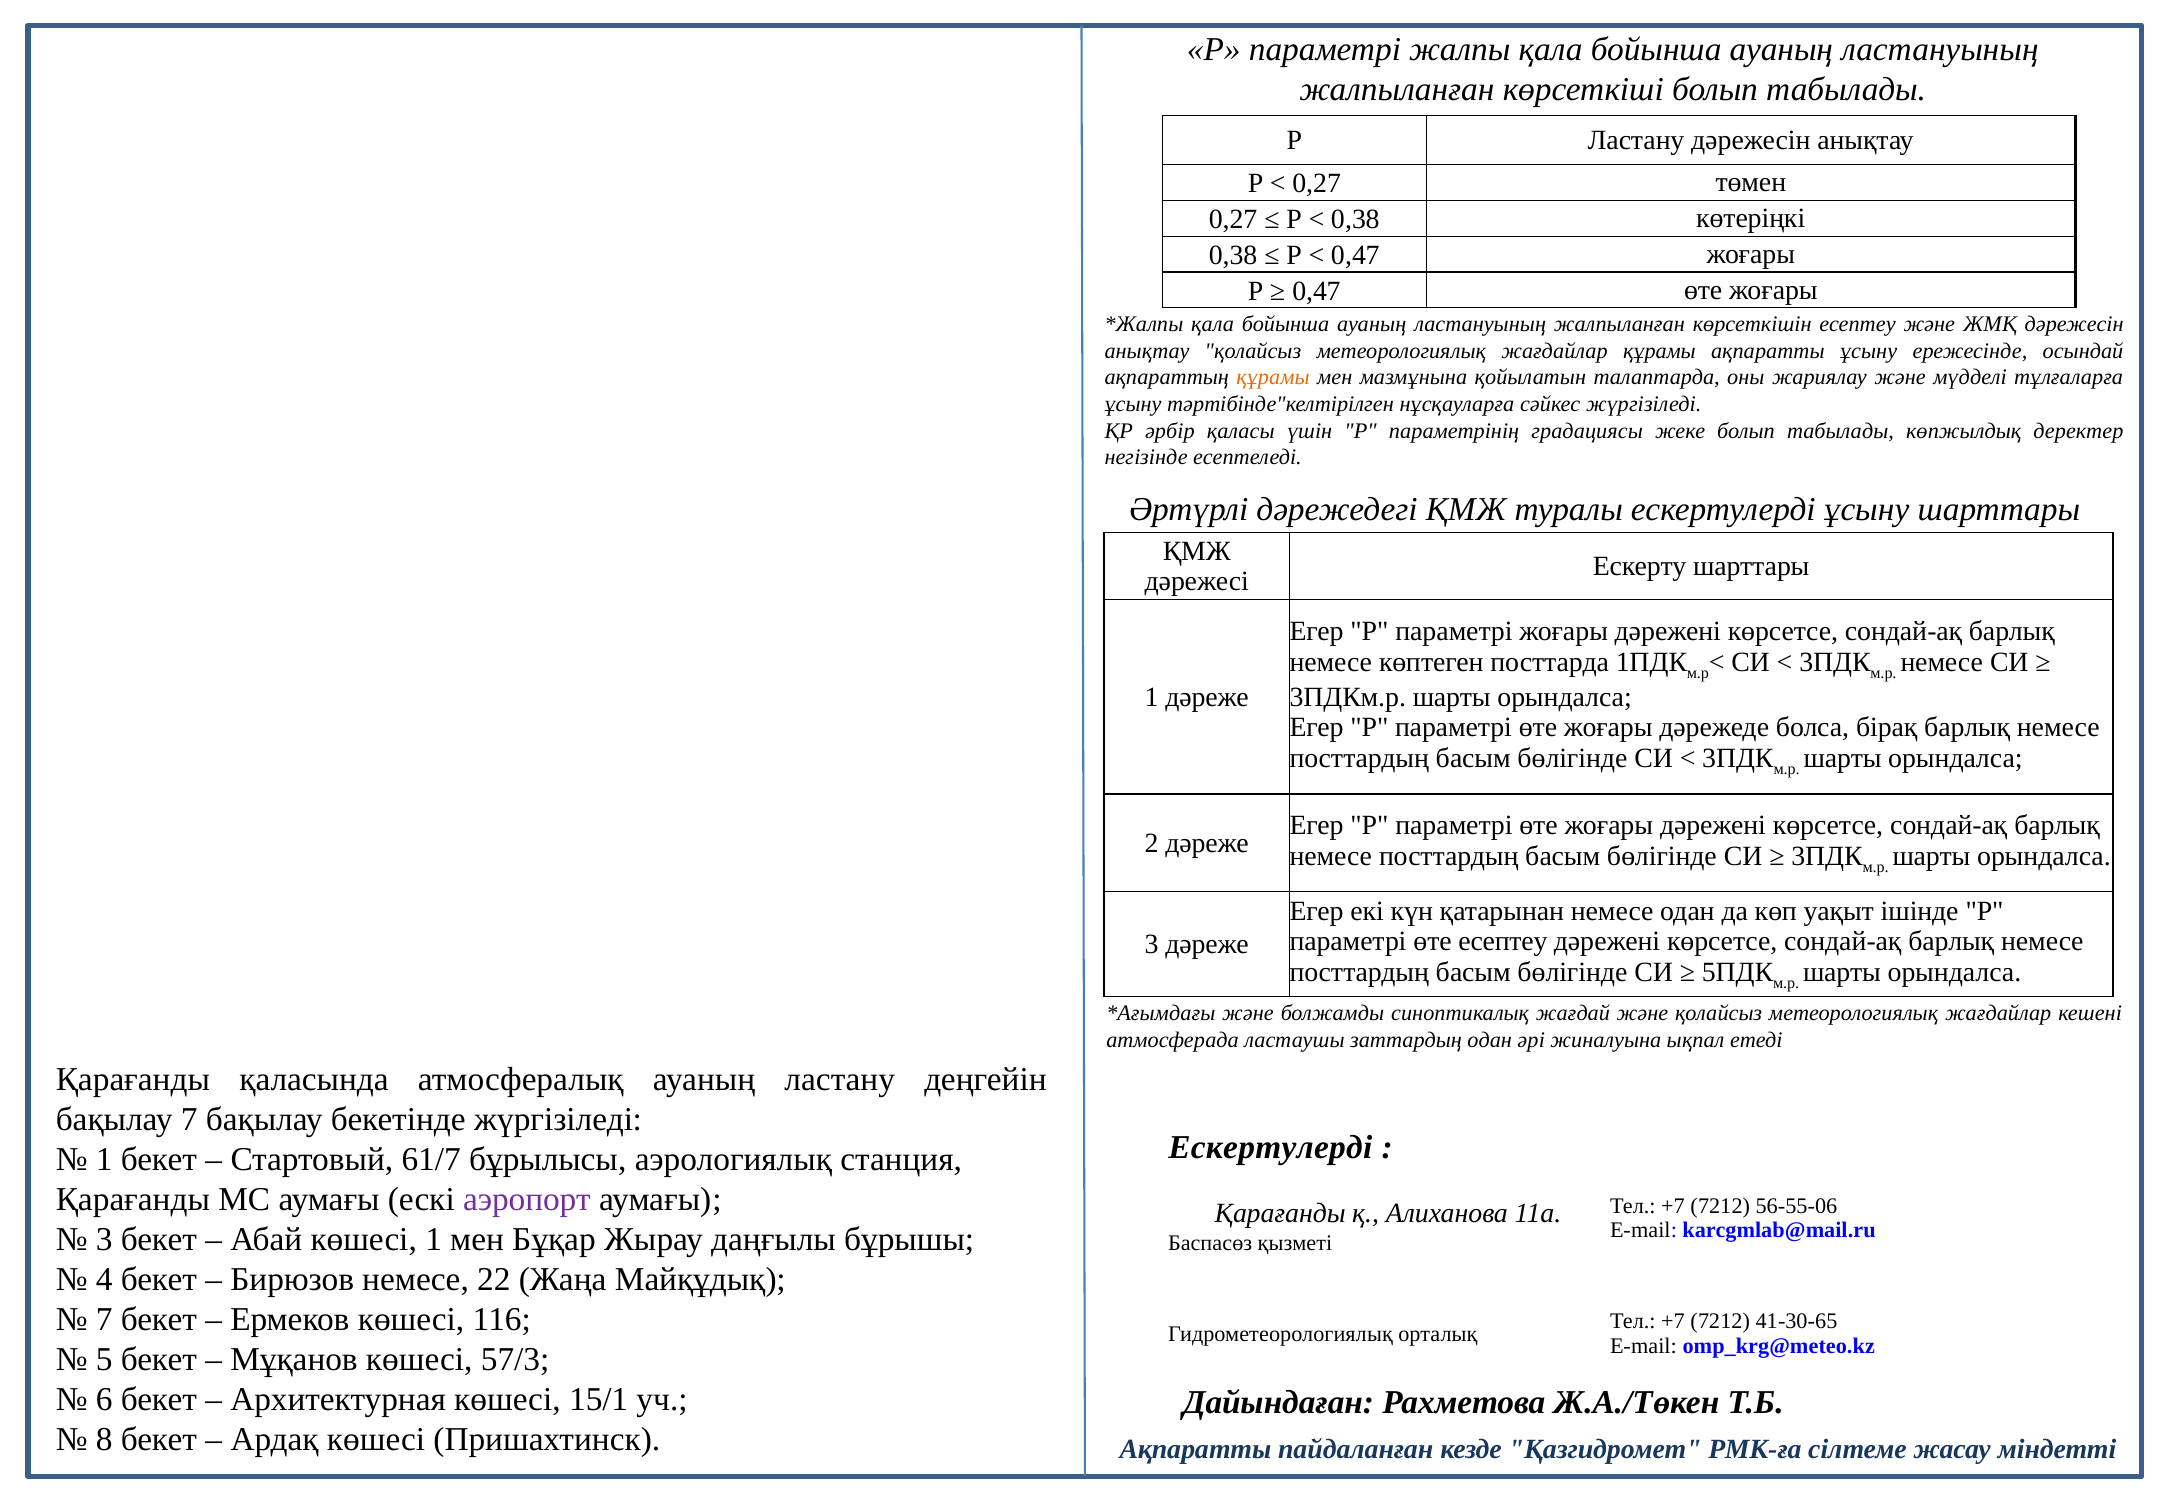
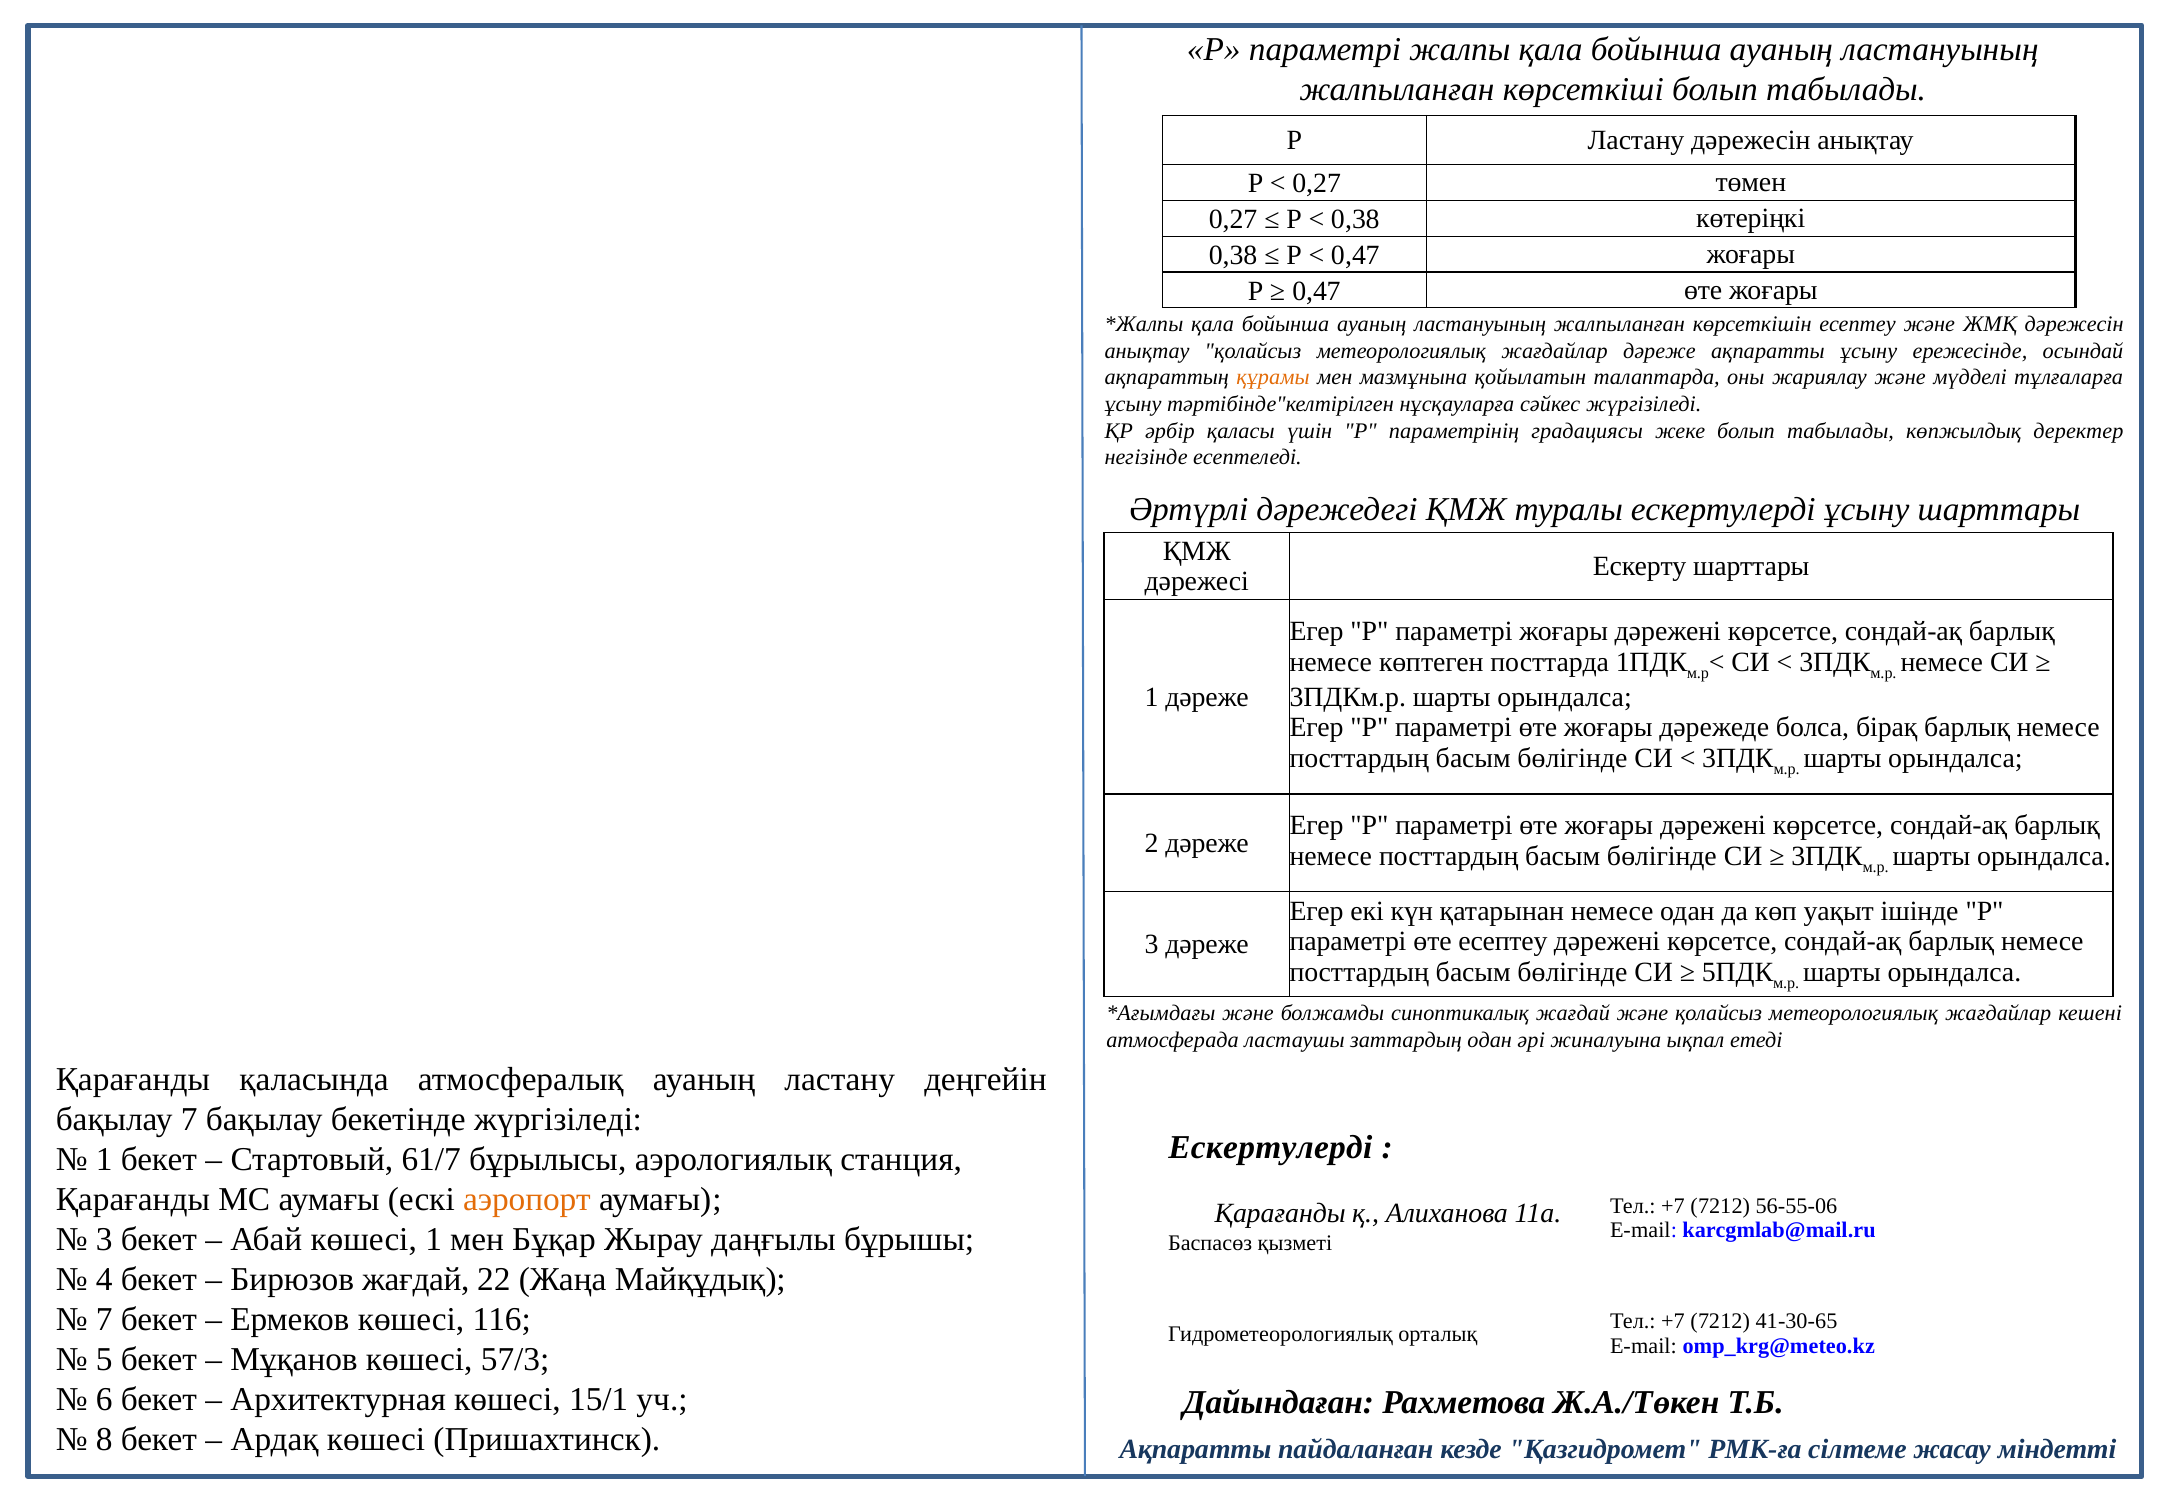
жағдайлар құрамы: құрамы -> дәреже
аэропорт colour: purple -> orange
Бирюзов немесе: немесе -> жағдай
